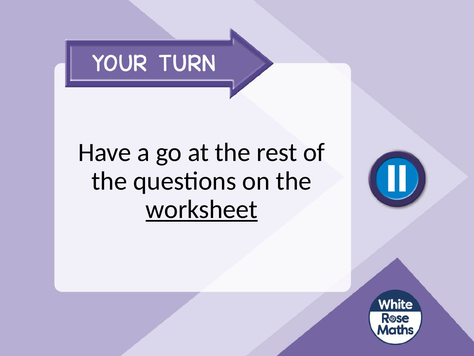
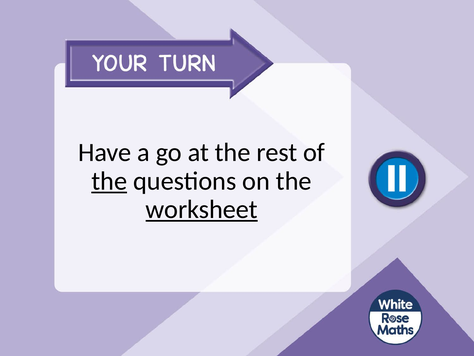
the at (109, 181) underline: none -> present
